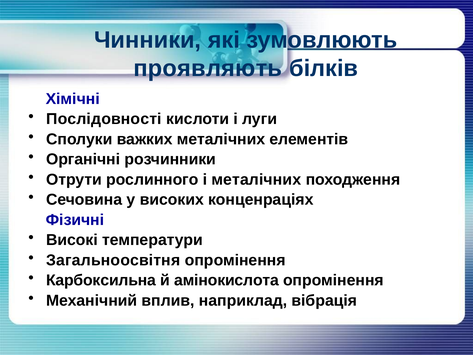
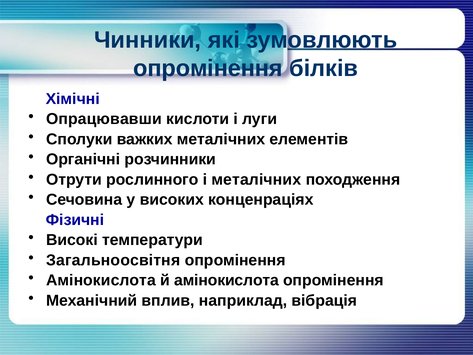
проявляють at (208, 68): проявляють -> опромінення
Послідовності: Послідовності -> Опрацювавши
Карбоксильна at (101, 280): Карбоксильна -> Амінокислота
